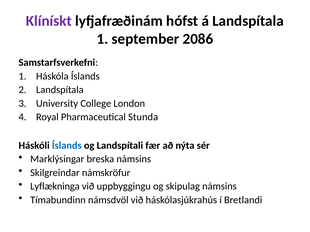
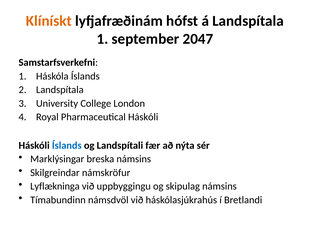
Klínískt colour: purple -> orange
2086: 2086 -> 2047
Pharmaceutical Stunda: Stunda -> Háskóli
